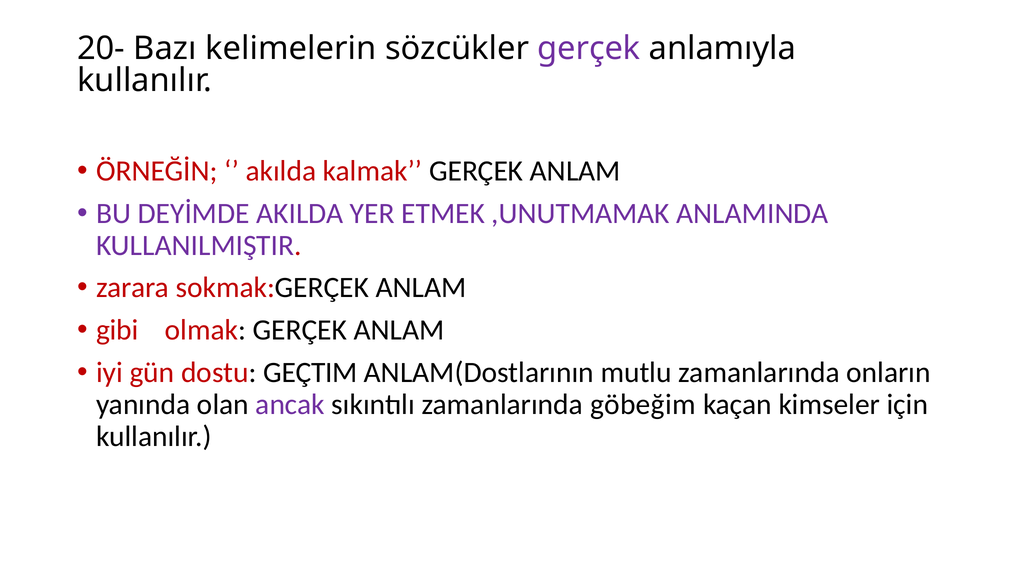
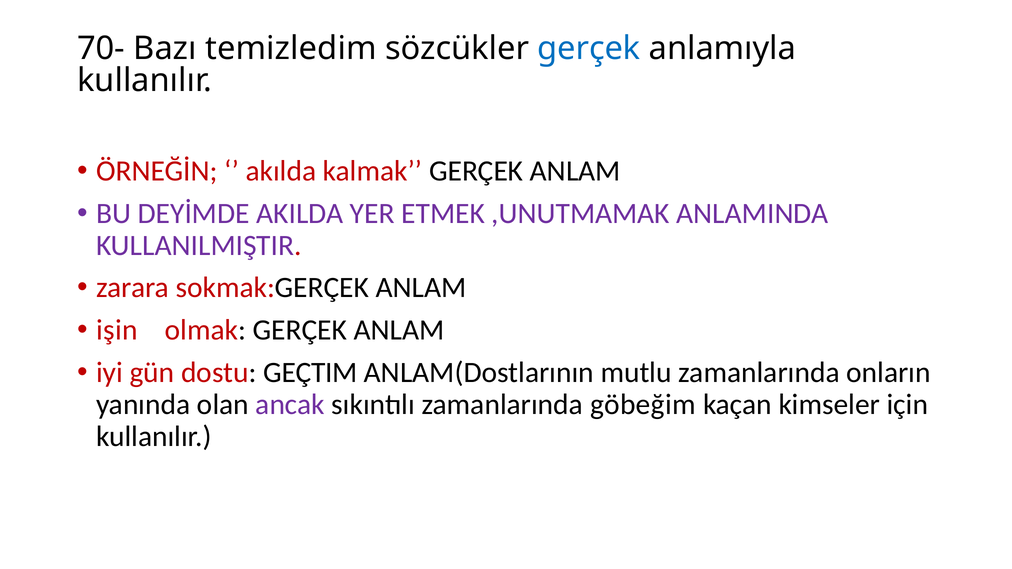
20-: 20- -> 70-
kelimelerin: kelimelerin -> temizledim
gerçek at (589, 49) colour: purple -> blue
gibi: gibi -> işin
